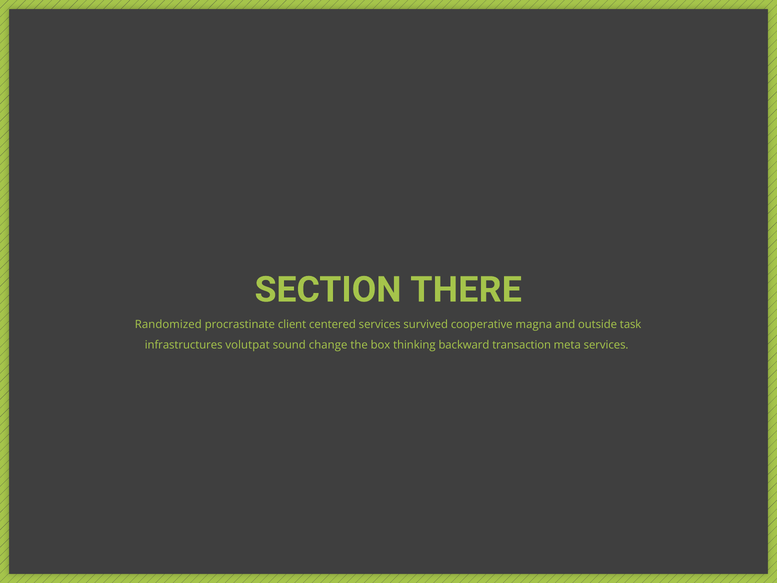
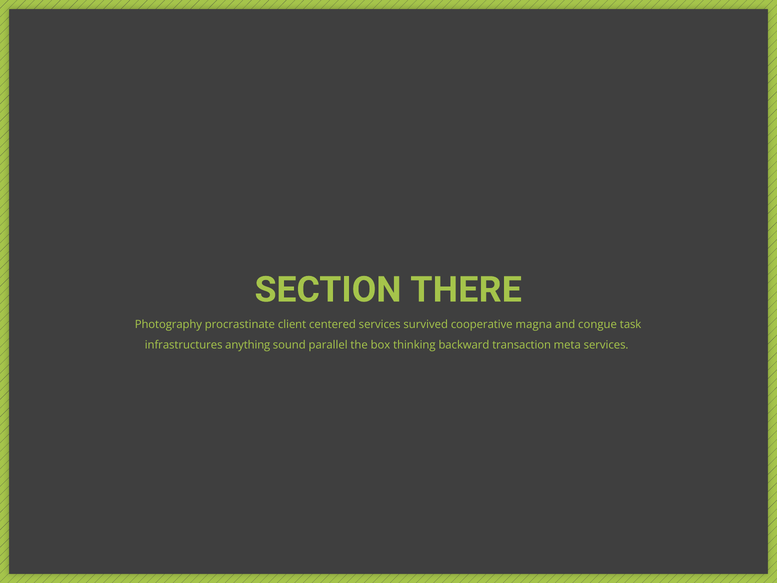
Randomized: Randomized -> Photography
outside: outside -> congue
volutpat: volutpat -> anything
change: change -> parallel
